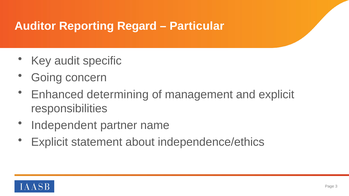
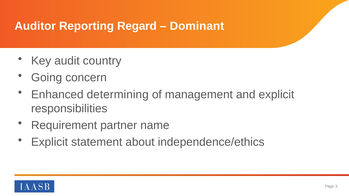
Particular: Particular -> Dominant
specific: specific -> country
Independent: Independent -> Requirement
